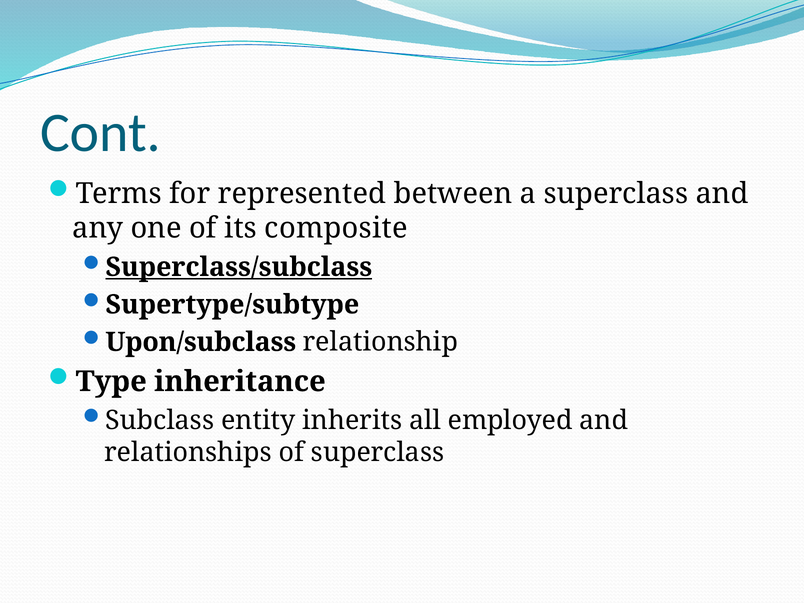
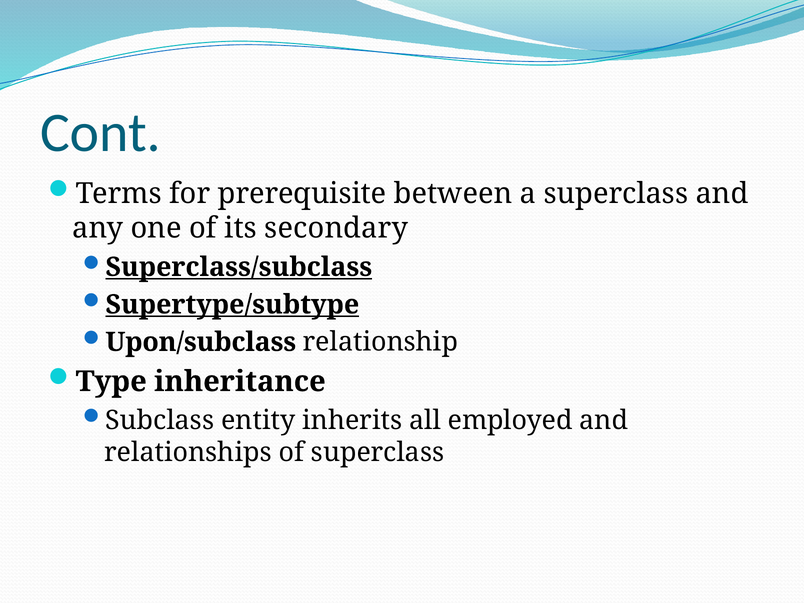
represented: represented -> prerequisite
composite: composite -> secondary
Supertype/subtype underline: none -> present
